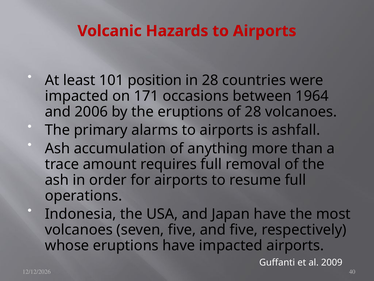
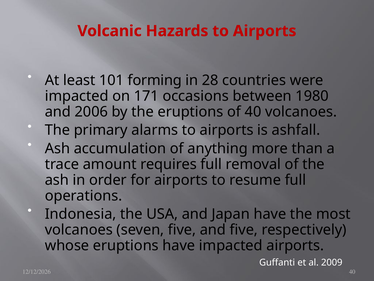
position: position -> forming
1964: 1964 -> 1980
of 28: 28 -> 40
